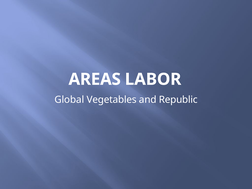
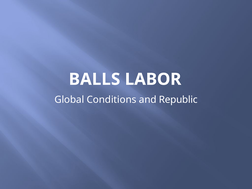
AREAS: AREAS -> BALLS
Vegetables: Vegetables -> Conditions
